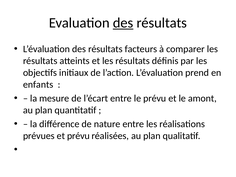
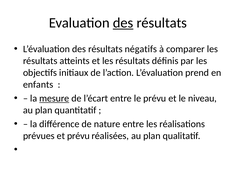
facteurs: facteurs -> négatifs
mesure underline: none -> present
amont: amont -> niveau
